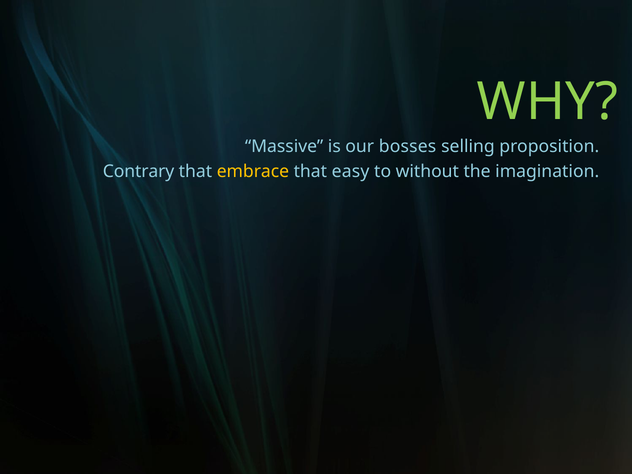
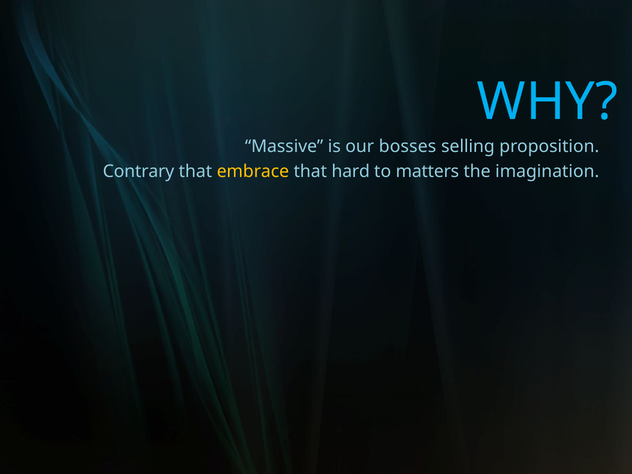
WHY colour: light green -> light blue
easy: easy -> hard
without: without -> matters
